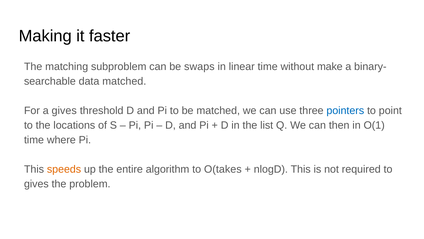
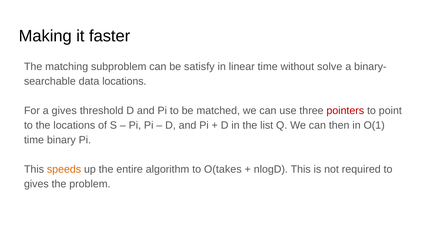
swaps: swaps -> satisfy
make: make -> solve
data matched: matched -> locations
pointers colour: blue -> red
where: where -> binary
